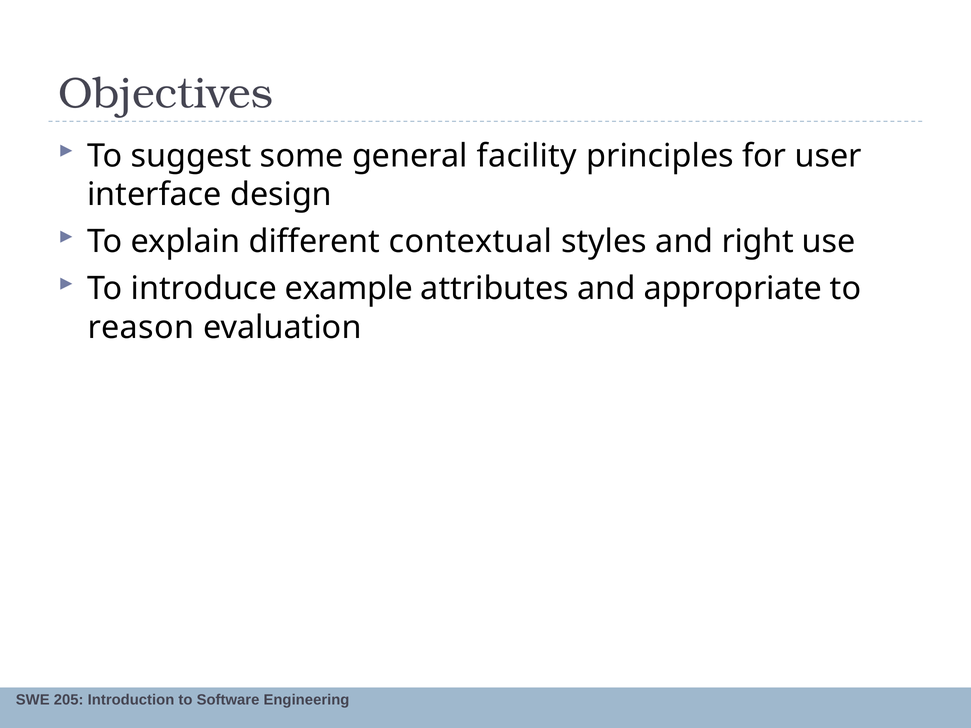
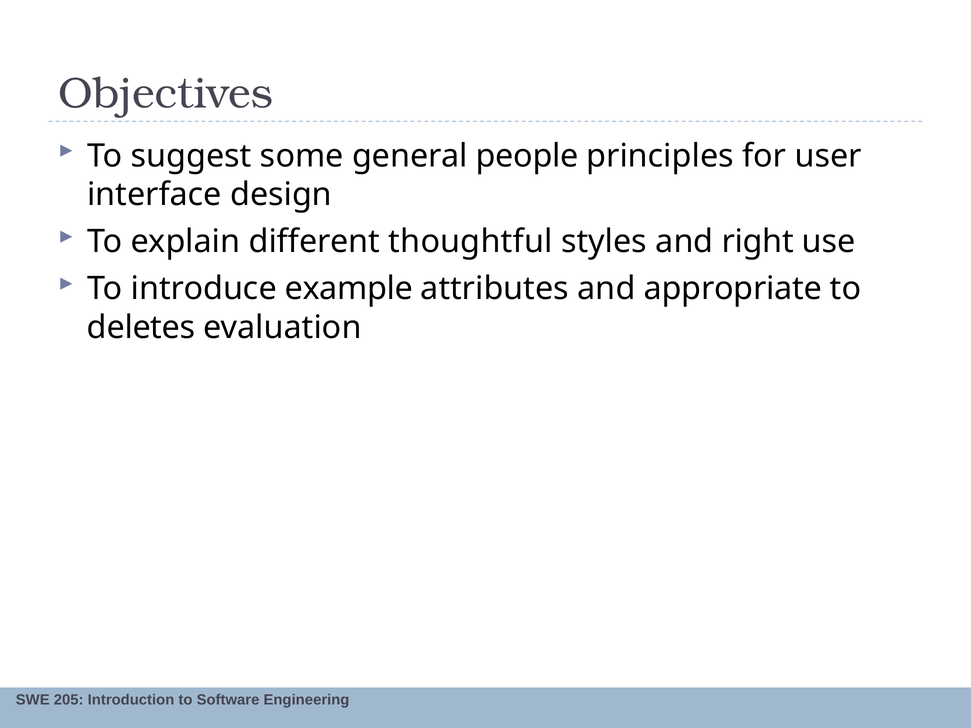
facility: facility -> people
contextual: contextual -> thoughtful
reason: reason -> deletes
